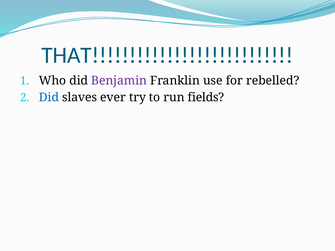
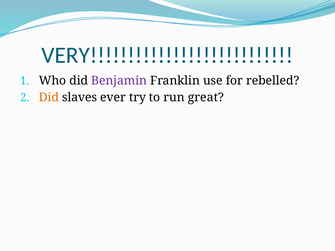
THAT: THAT -> VERY
Did at (49, 98) colour: blue -> orange
fields: fields -> great
